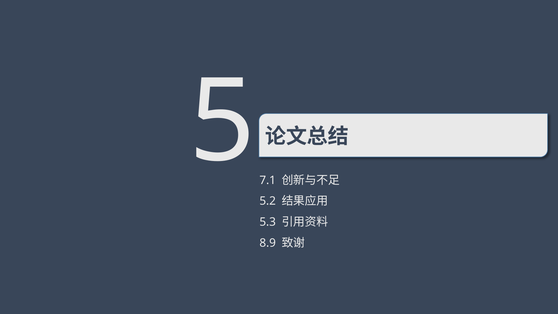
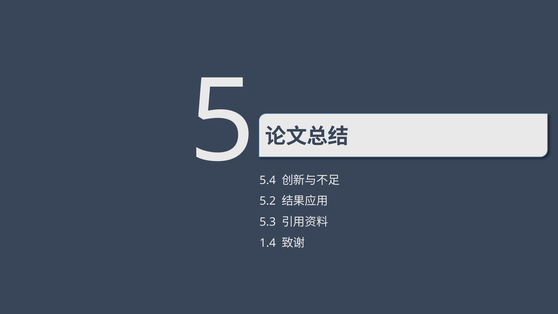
7.1: 7.1 -> 5.4
8.9: 8.9 -> 1.4
